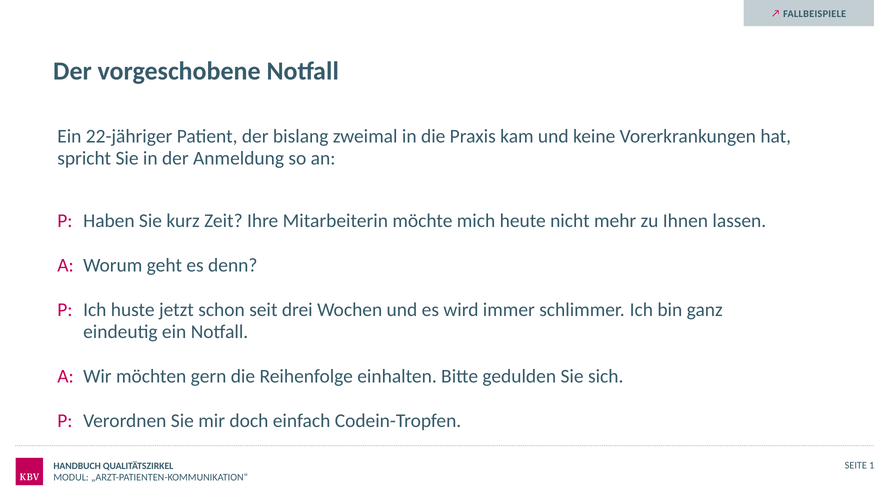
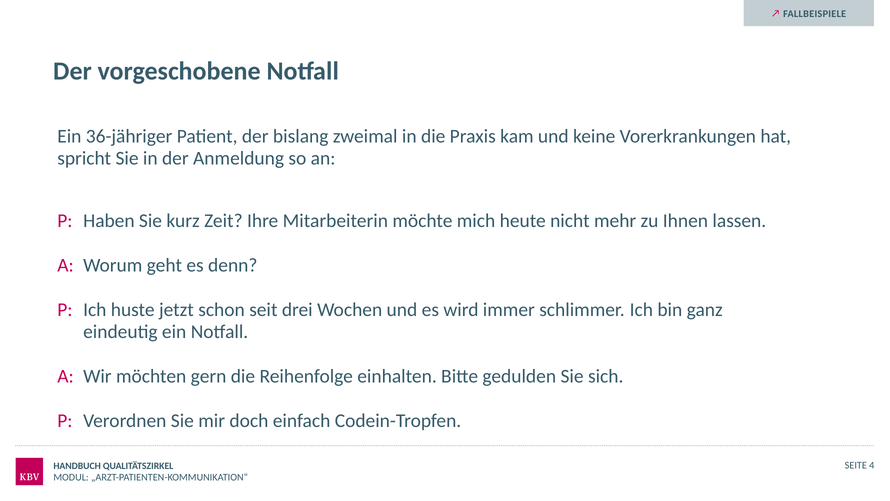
22-jähriger: 22-jähriger -> 36-jähriger
1: 1 -> 4
